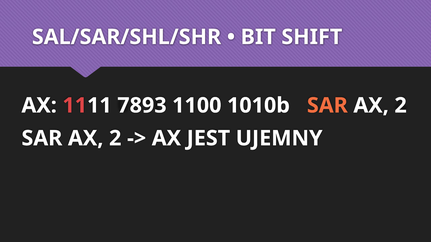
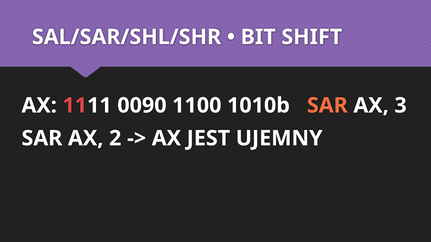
7893: 7893 -> 0090
1010b SAR AX 2: 2 -> 3
